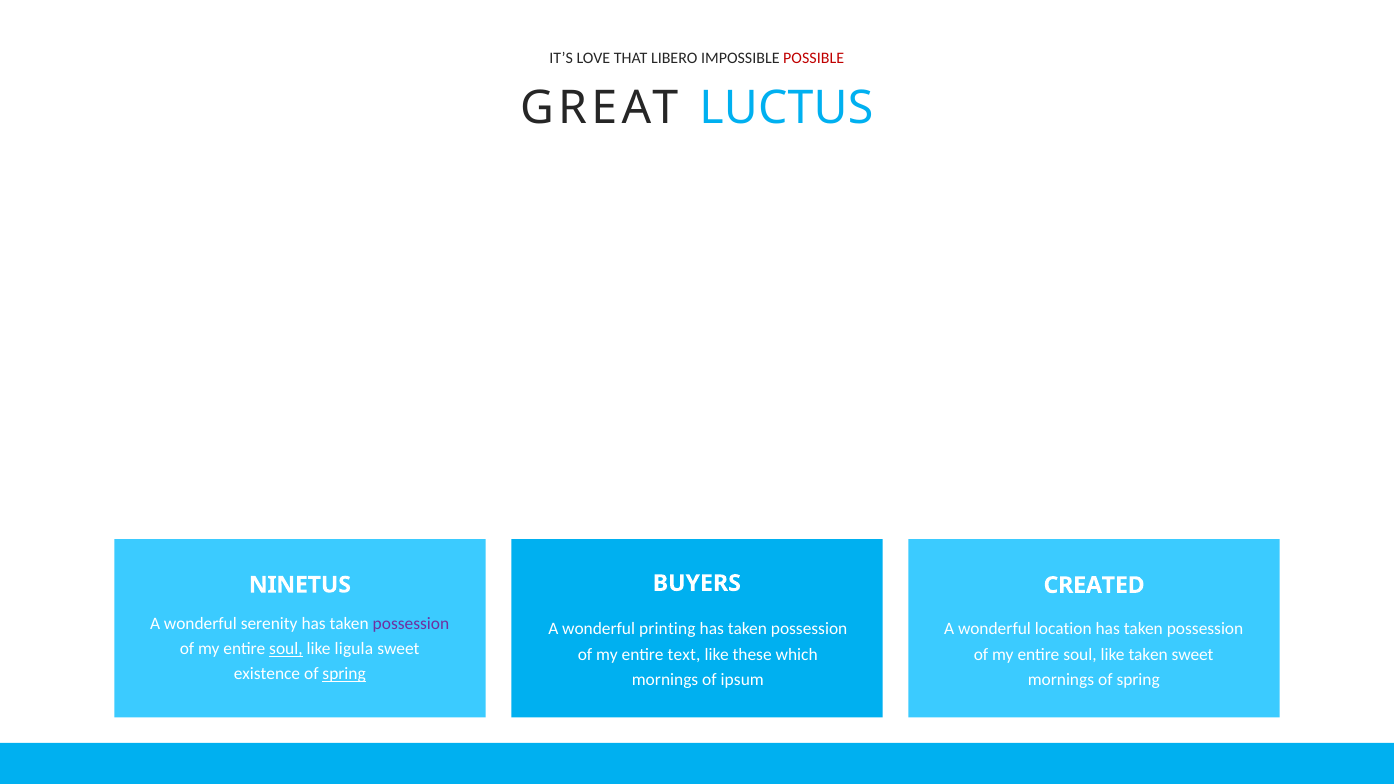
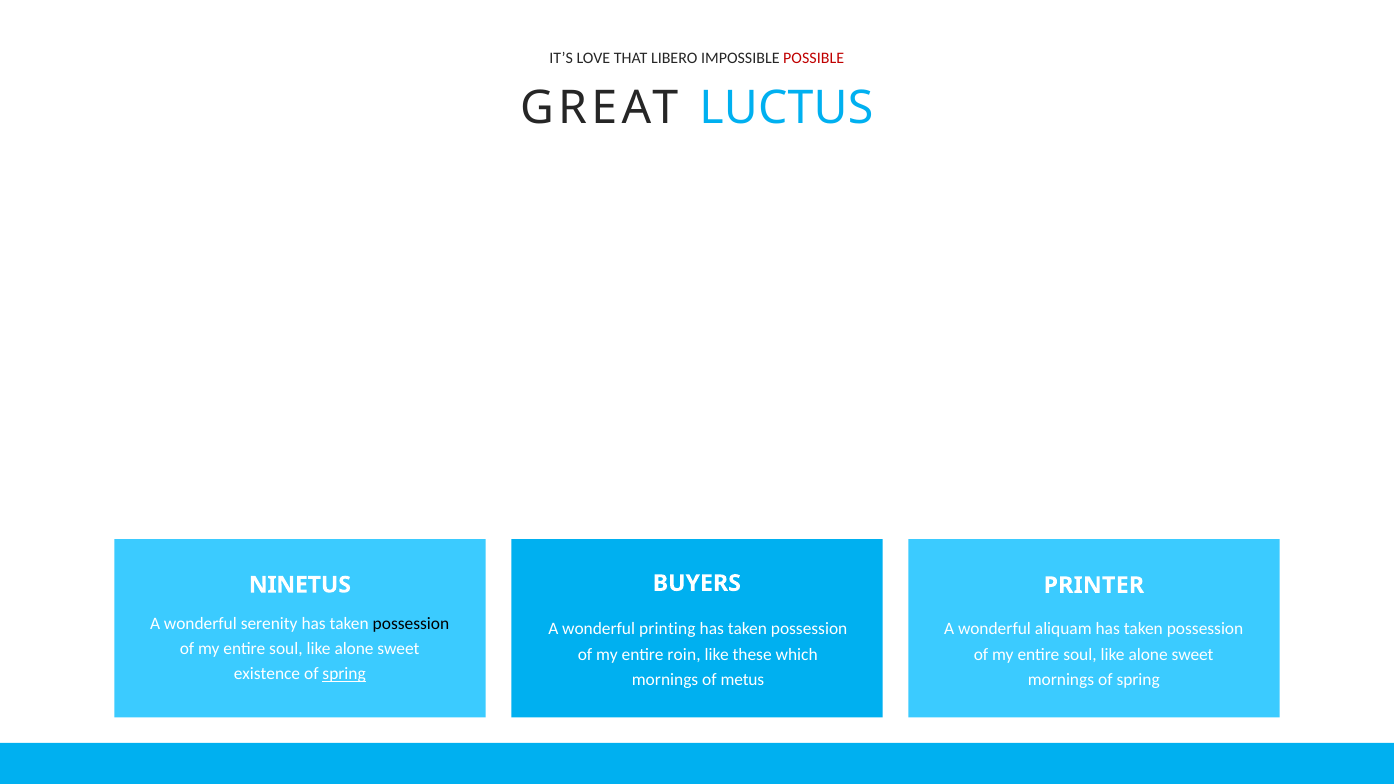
CREATED: CREATED -> PRINTER
possession at (411, 624) colour: purple -> black
location: location -> aliquam
soul at (286, 649) underline: present -> none
ligula at (354, 649): ligula -> alone
text: text -> roin
taken at (1148, 654): taken -> alone
ipsum: ipsum -> metus
